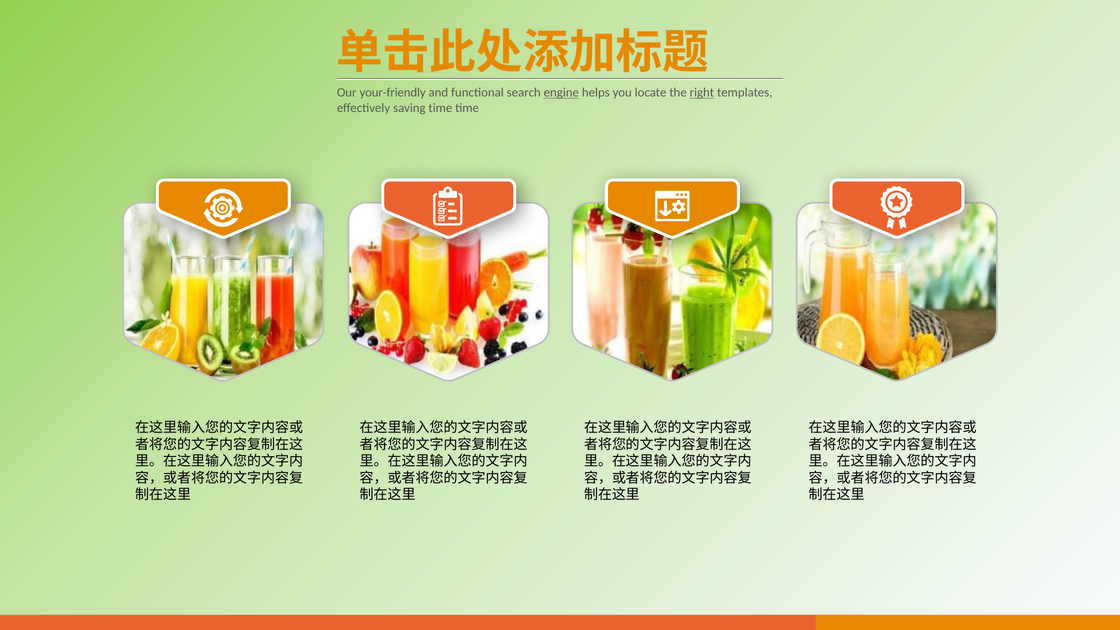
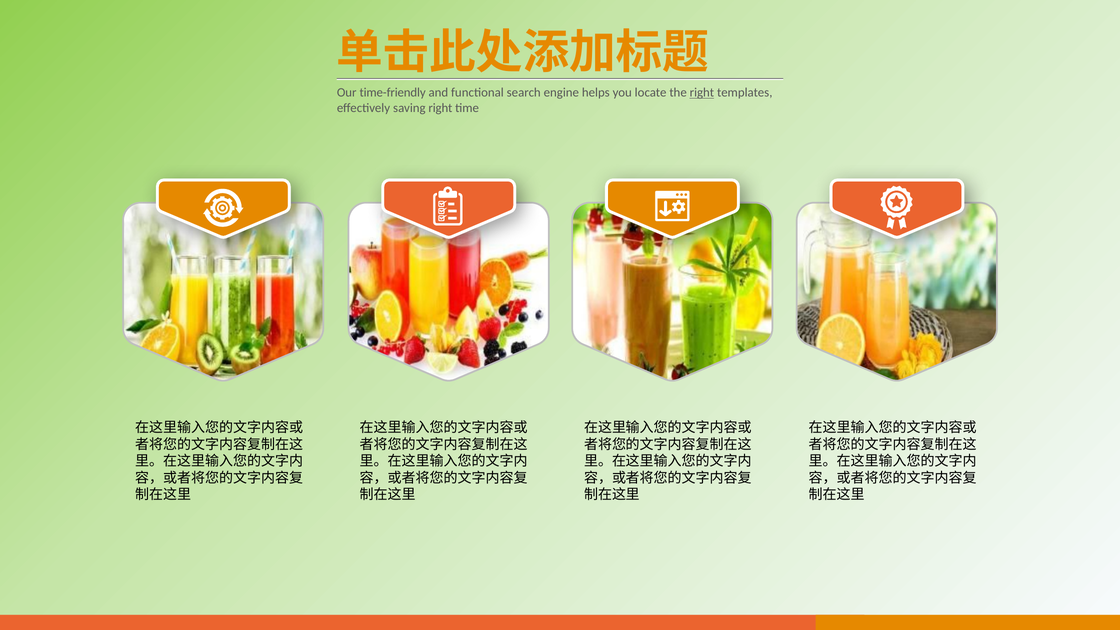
your-friendly: your-friendly -> time-friendly
engine underline: present -> none
saving time: time -> right
